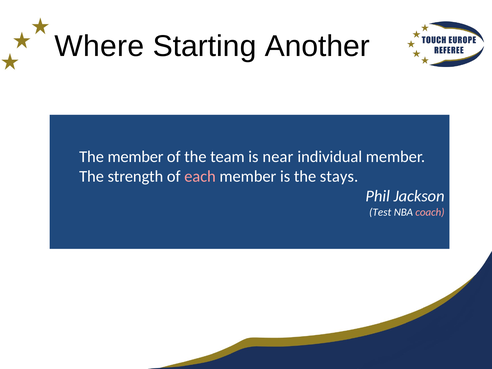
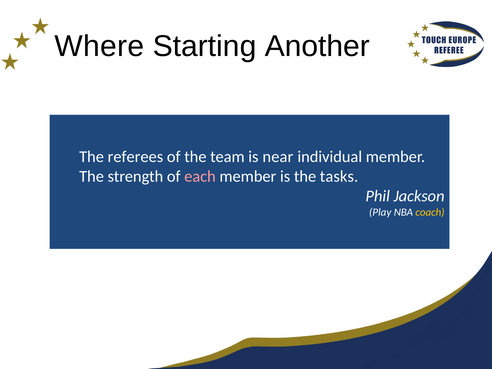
The member: member -> referees
stays: stays -> tasks
Test: Test -> Play
coach colour: pink -> yellow
